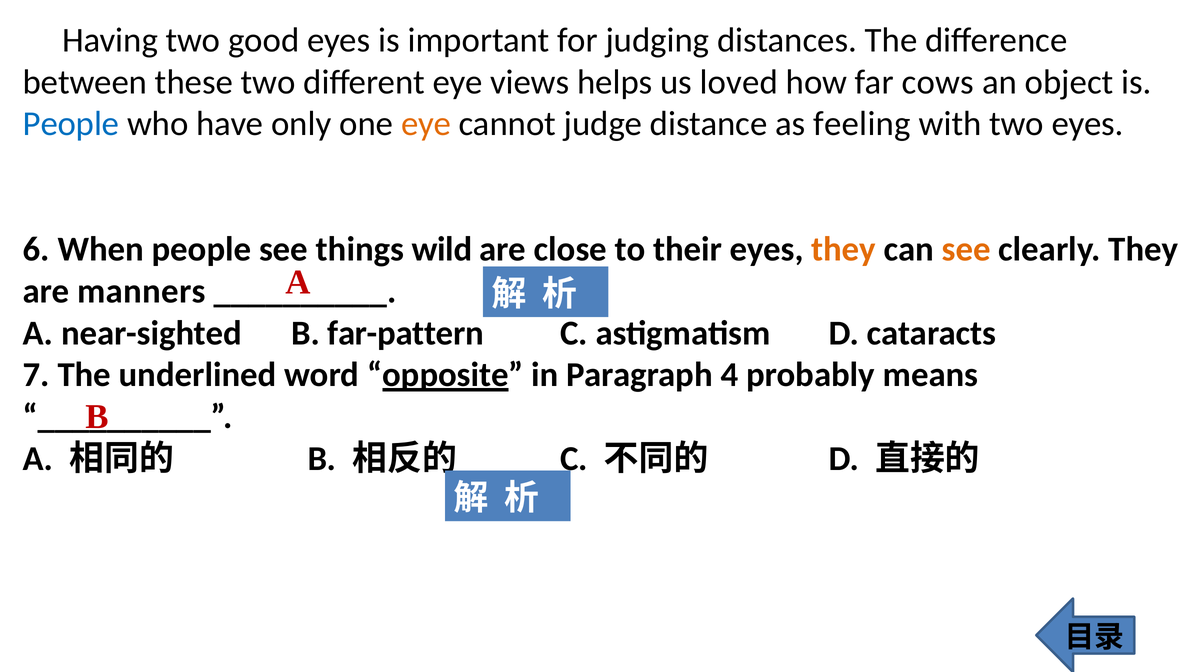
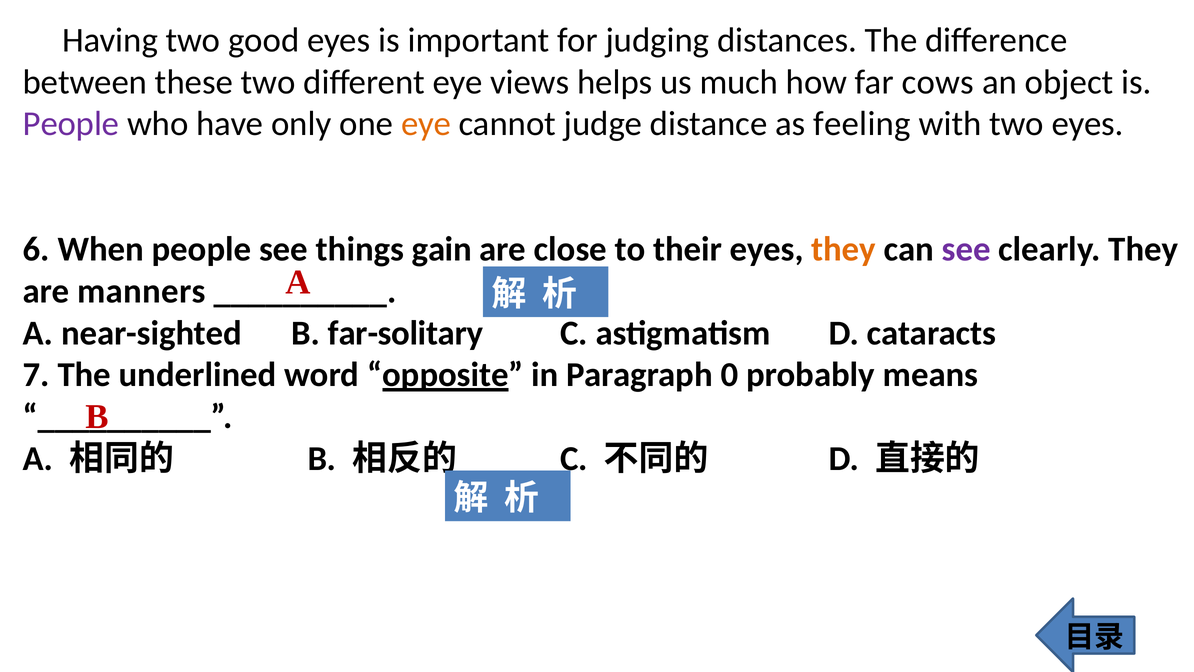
loved: loved -> much
People at (71, 124) colour: blue -> purple
wild: wild -> gain
see at (966, 249) colour: orange -> purple
far-pattern: far-pattern -> far-solitary
4: 4 -> 0
